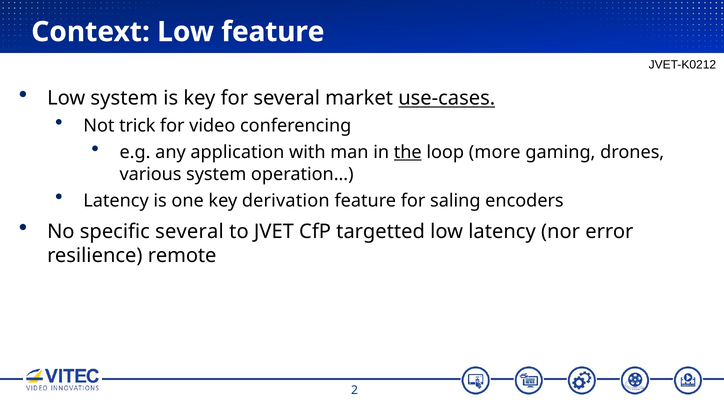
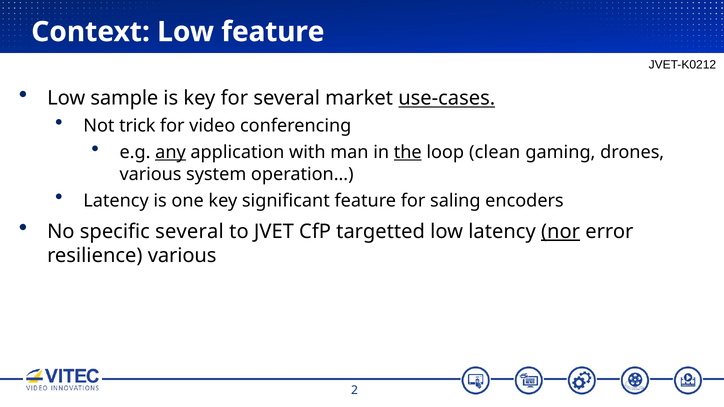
Low system: system -> sample
any underline: none -> present
more: more -> clean
derivation: derivation -> significant
nor underline: none -> present
resilience remote: remote -> various
